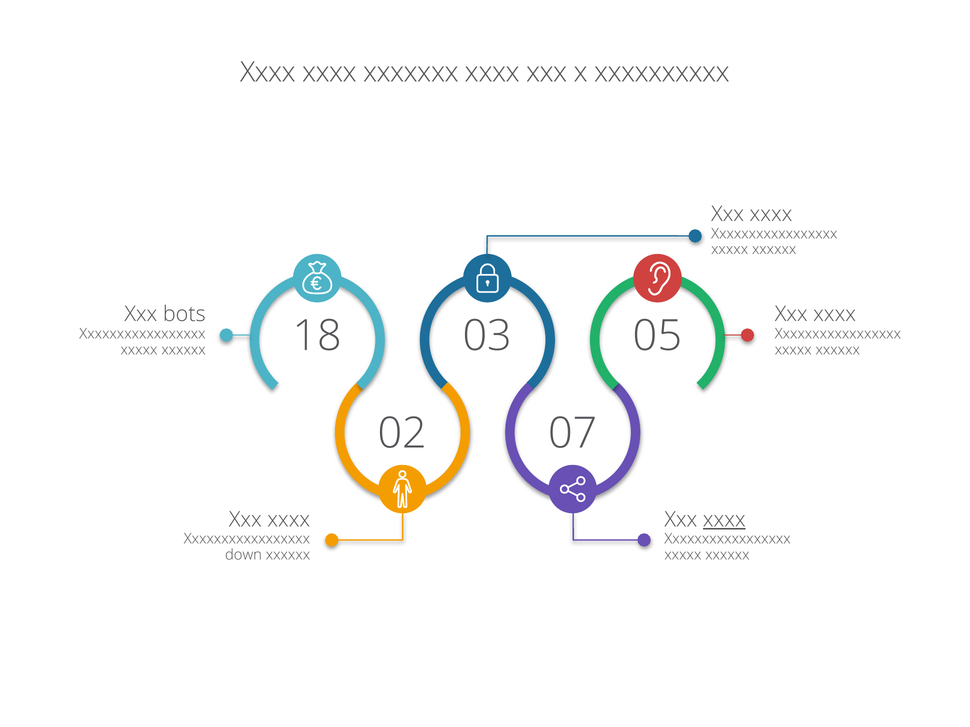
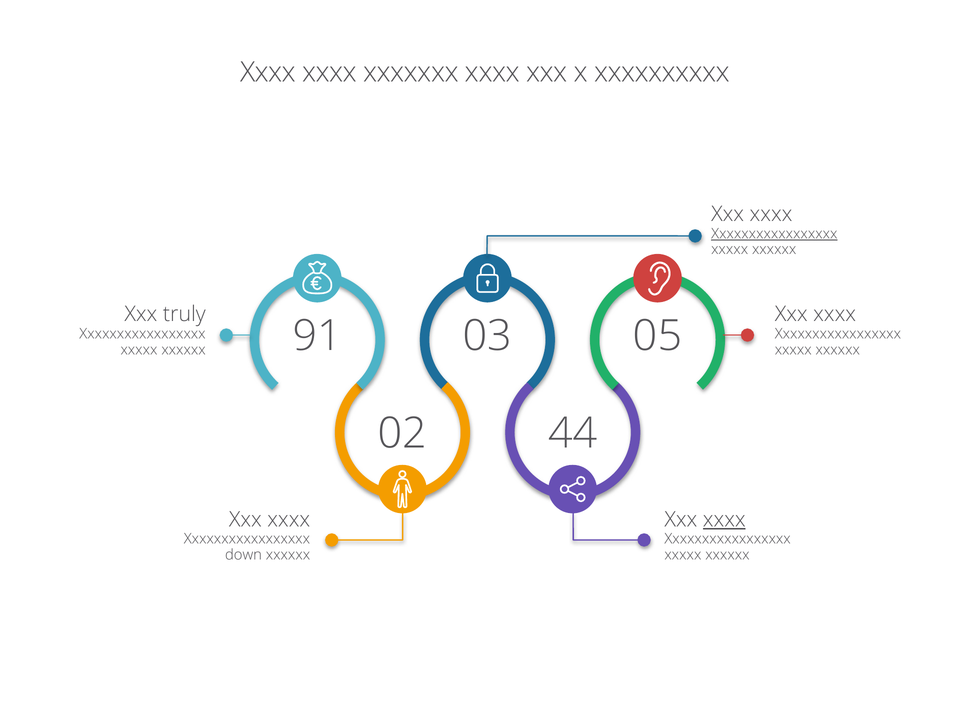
Xxxxxxxxxxxxxxxxx at (774, 234) underline: none -> present
bots: bots -> truly
18: 18 -> 91
07: 07 -> 44
